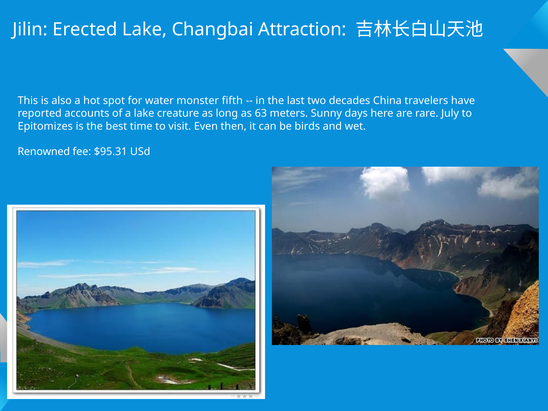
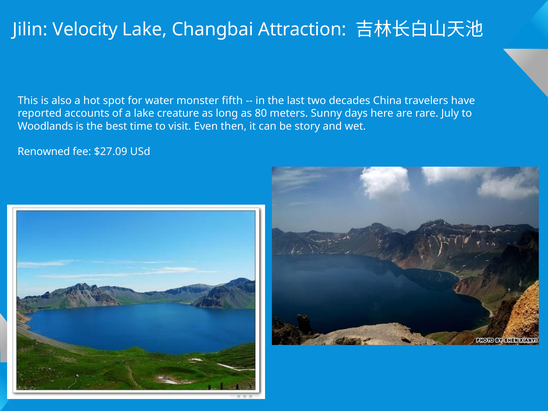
Erected: Erected -> Velocity
63: 63 -> 80
Epitomizes: Epitomizes -> Woodlands
birds: birds -> story
$95.31: $95.31 -> $27.09
